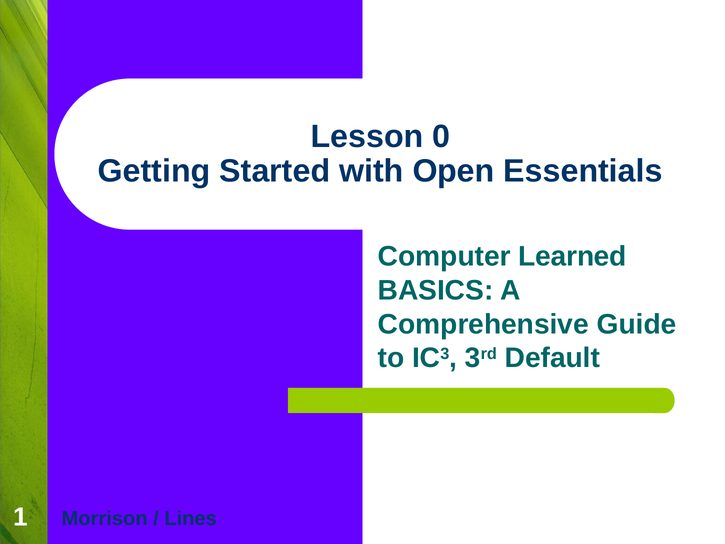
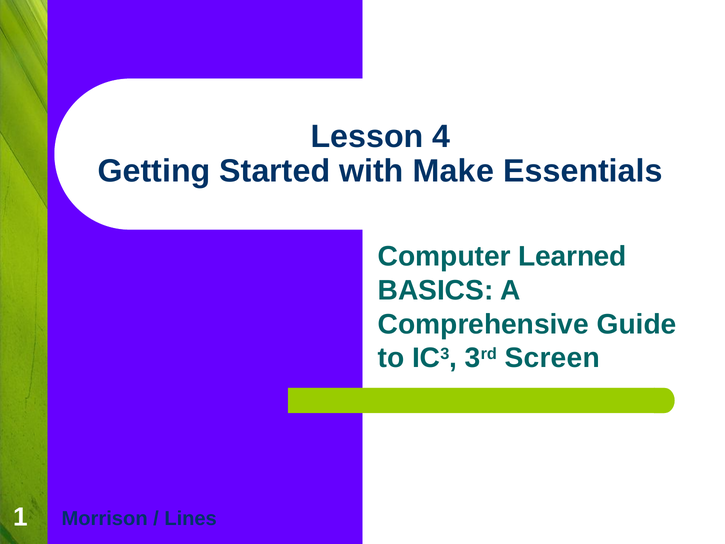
0: 0 -> 4
Open: Open -> Make
Default: Default -> Screen
